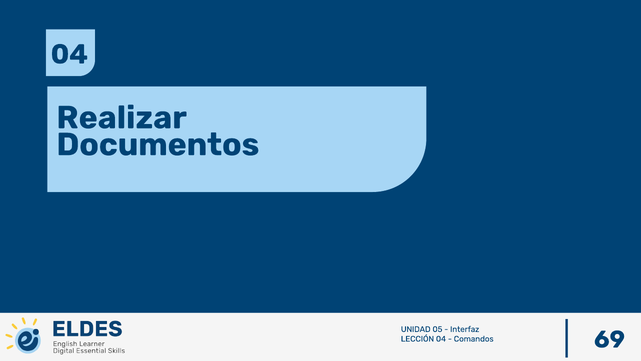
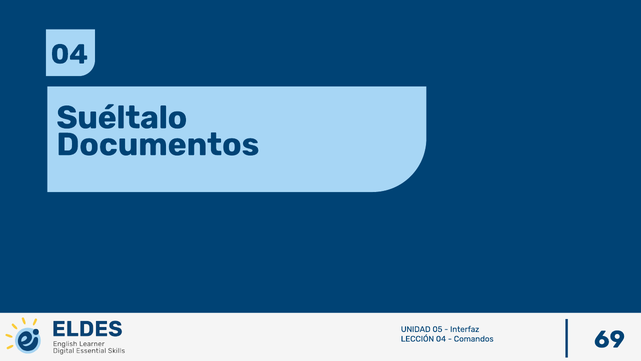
Realizar: Realizar -> Suéltalo
